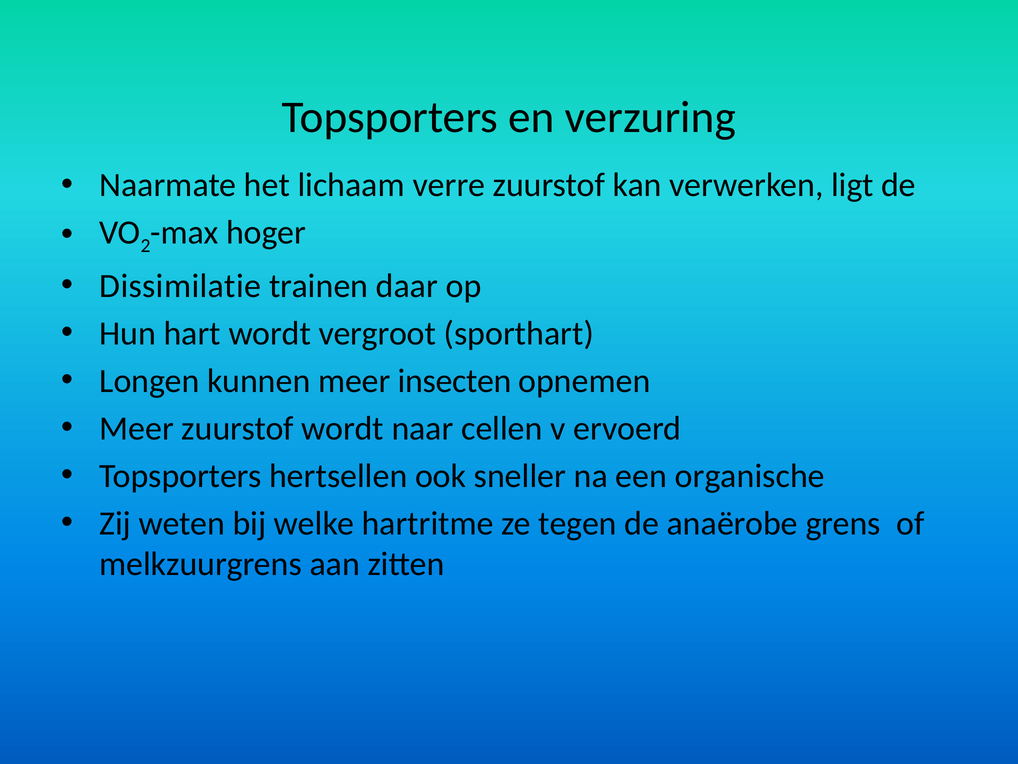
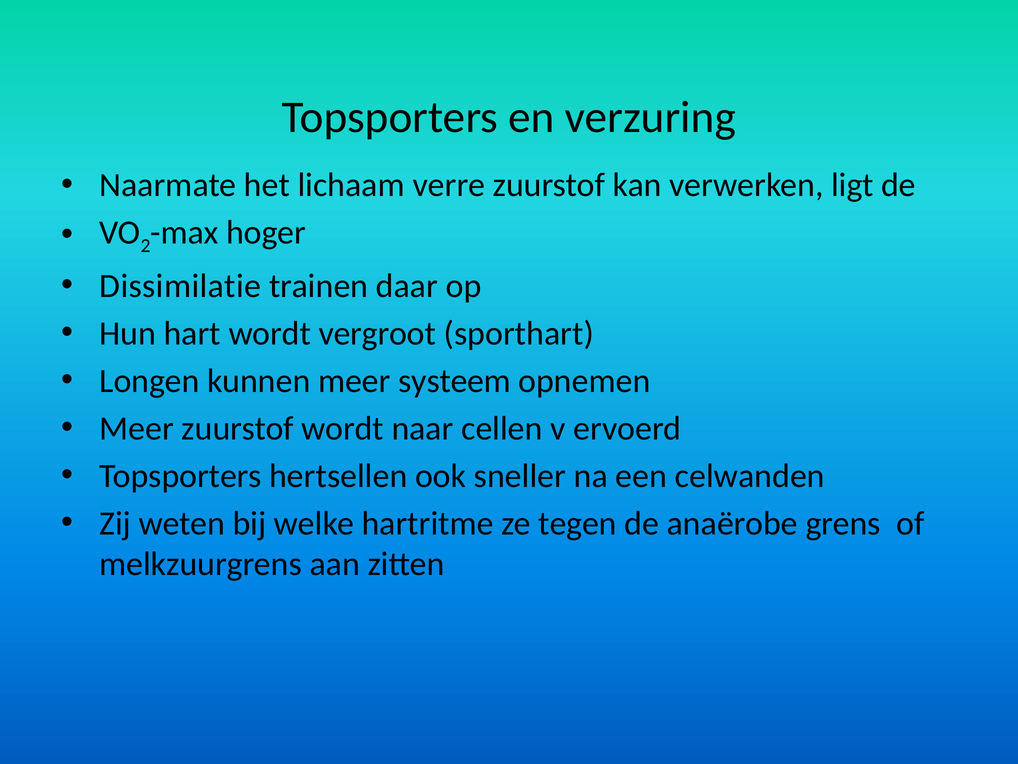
insecten: insecten -> systeem
organische: organische -> celwanden
